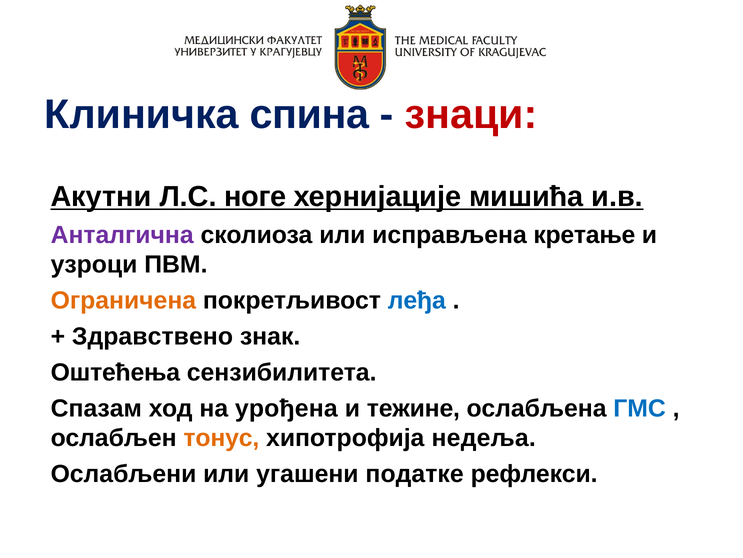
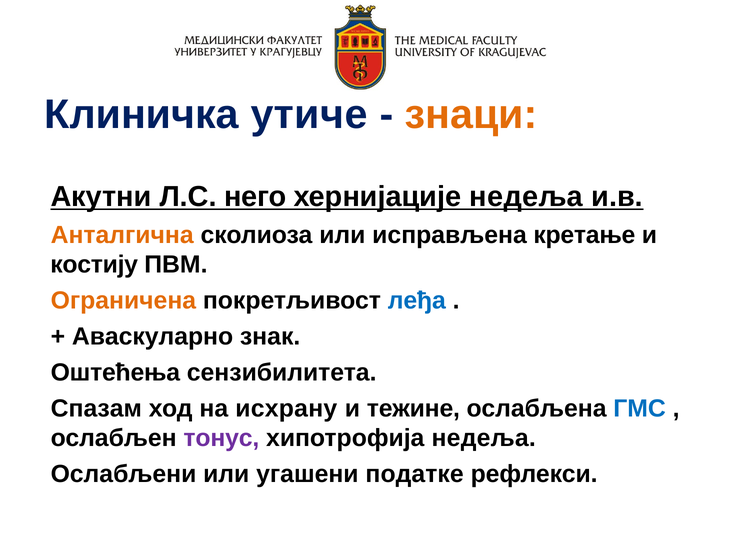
спина: спина -> утиче
знаци colour: red -> orange
ногe: ногe -> него
хернијације мишића: мишића -> недеља
Анталгична colour: purple -> orange
узроци: узроци -> костију
Здравствено: Здравствено -> Аваскуларно
урођена: урођена -> исхрану
тонус colour: orange -> purple
